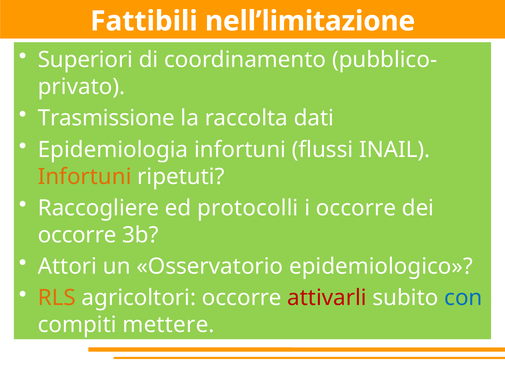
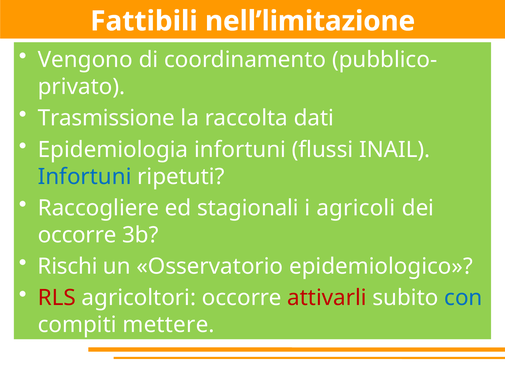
Superiori: Superiori -> Vengono
Infortuni at (85, 176) colour: orange -> blue
protocolli: protocolli -> stagionali
i occorre: occorre -> agricoli
Attori: Attori -> Rischi
RLS colour: orange -> red
